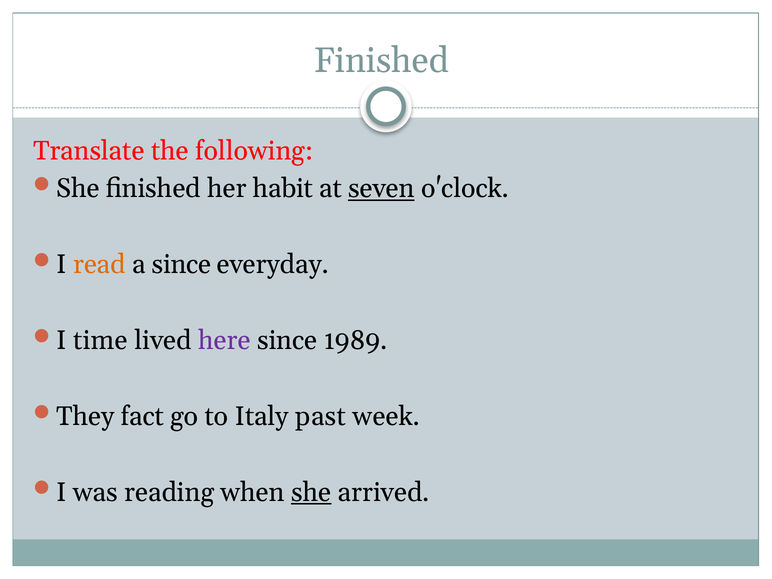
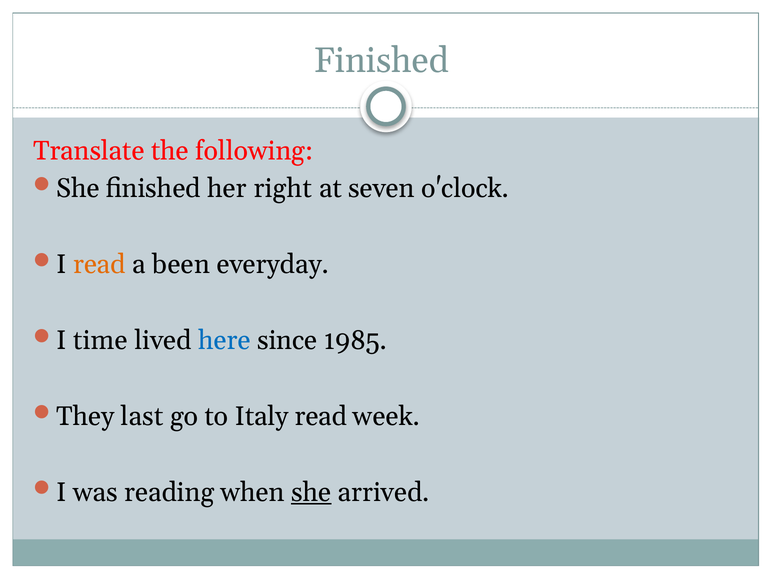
habit: habit -> right
seven underline: present -> none
a since: since -> been
here colour: purple -> blue
1989: 1989 -> 1985
fact: fact -> last
Italy past: past -> read
